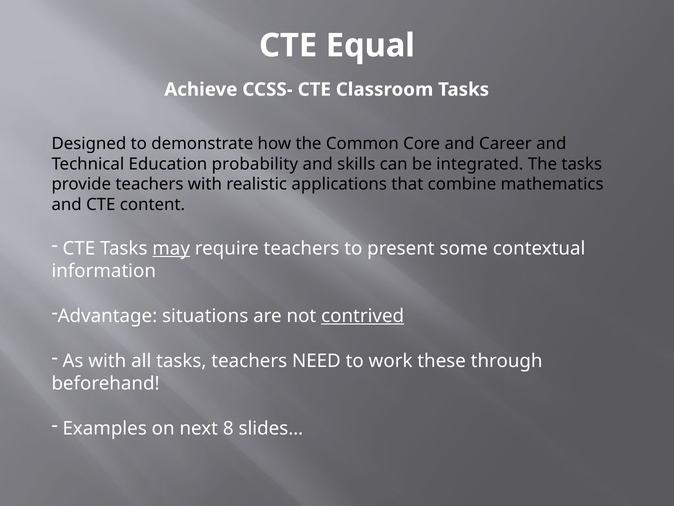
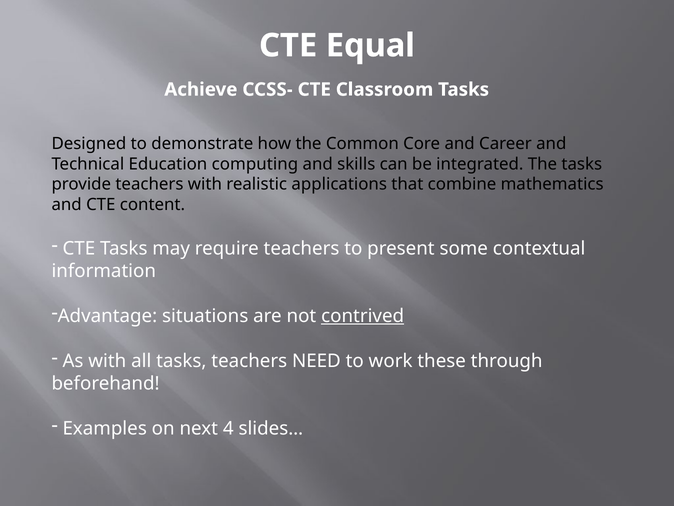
probability: probability -> computing
may underline: present -> none
8: 8 -> 4
